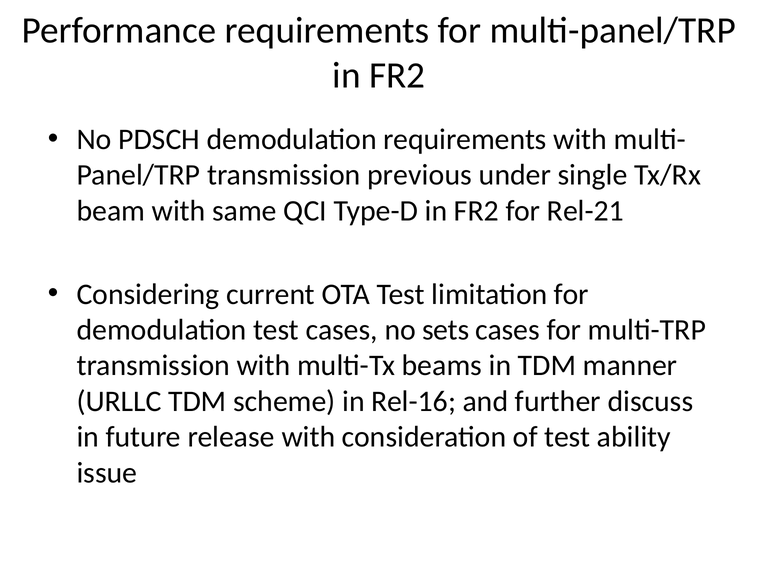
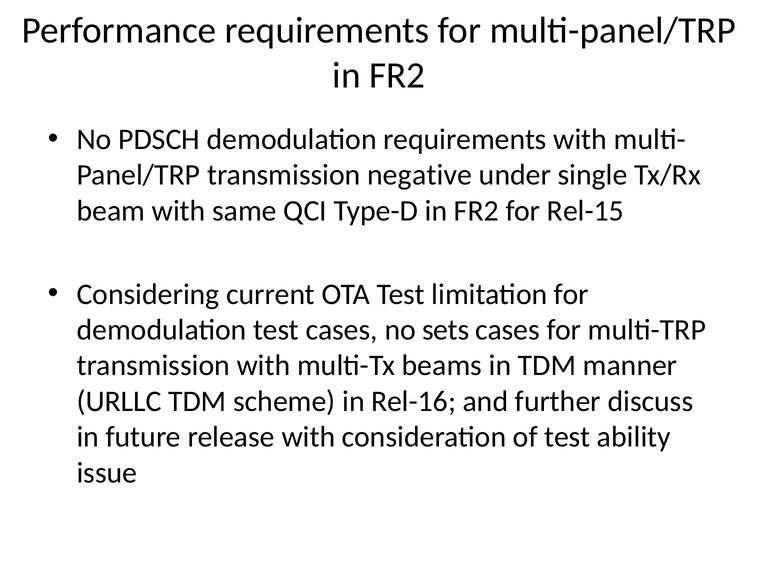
previous: previous -> negative
Rel-21: Rel-21 -> Rel-15
